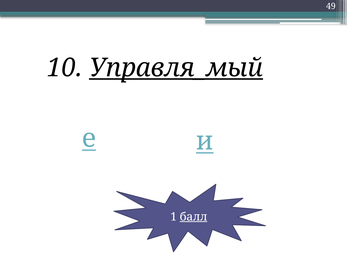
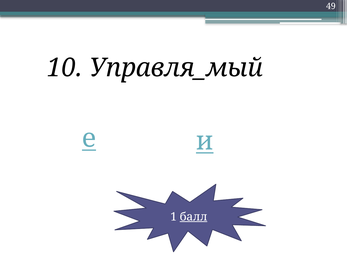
Управля_мый underline: present -> none
